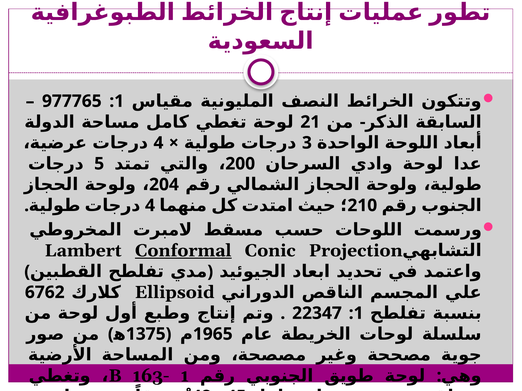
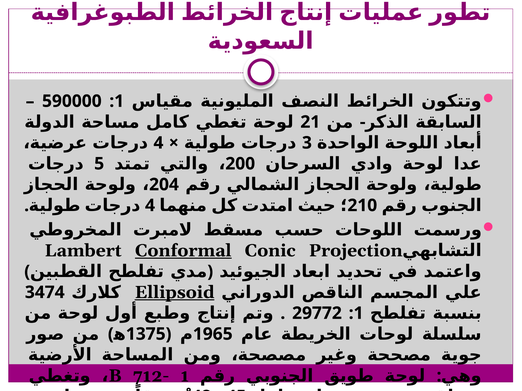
977765: 977765 -> 590000
Ellipsoid underline: none -> present
6762: 6762 -> 3474
22347: 22347 -> 29772
163-: 163- -> 712-
